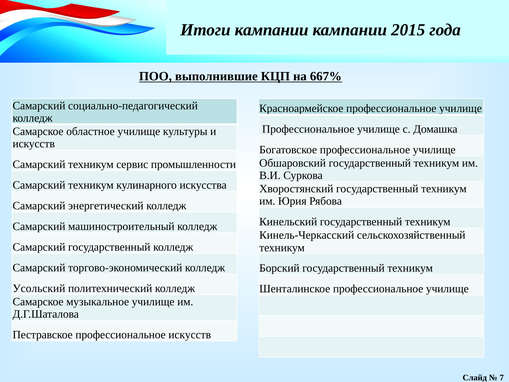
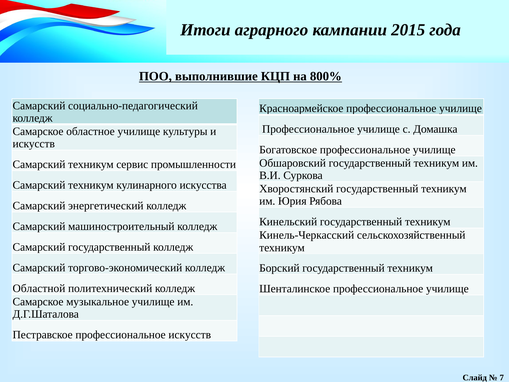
Итоги кампании: кампании -> аграрного
667%: 667% -> 800%
Усольский: Усольский -> Областной
